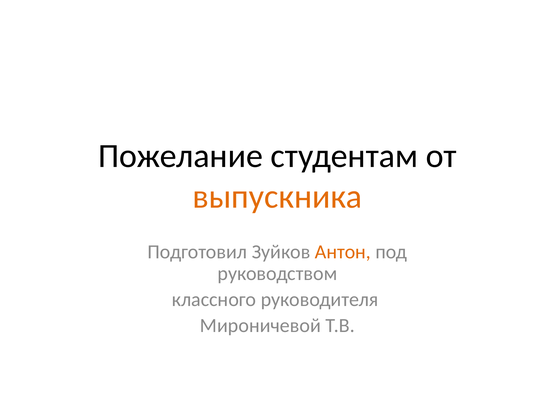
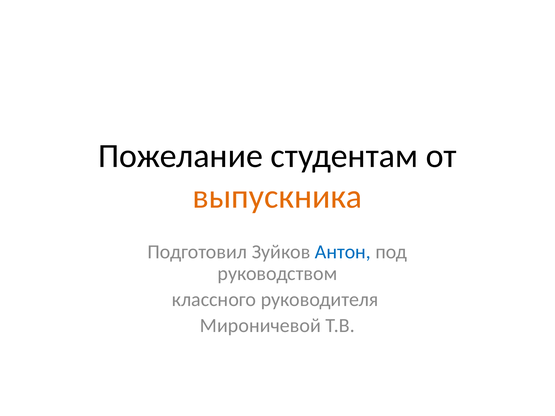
Антон colour: orange -> blue
